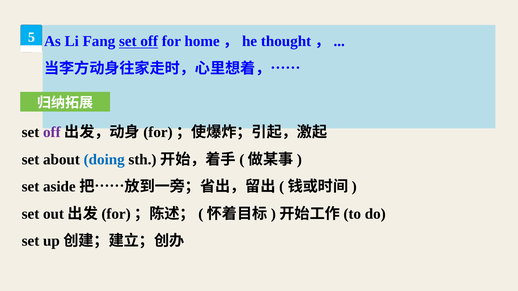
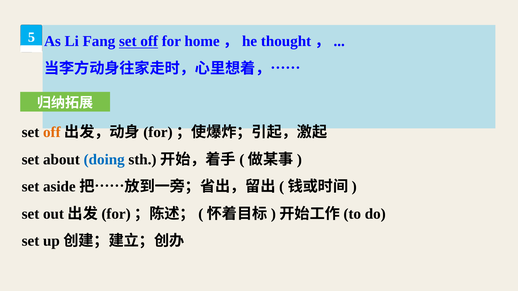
off at (52, 132) colour: purple -> orange
